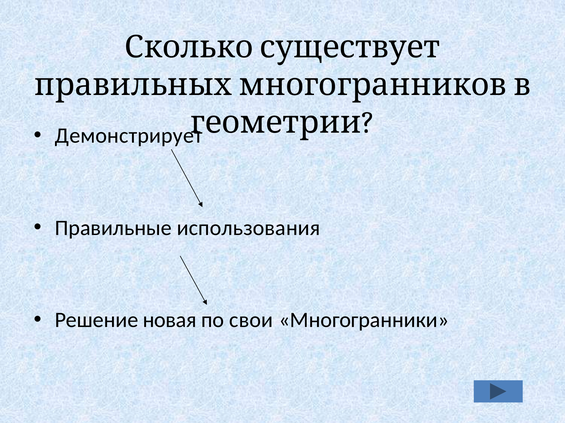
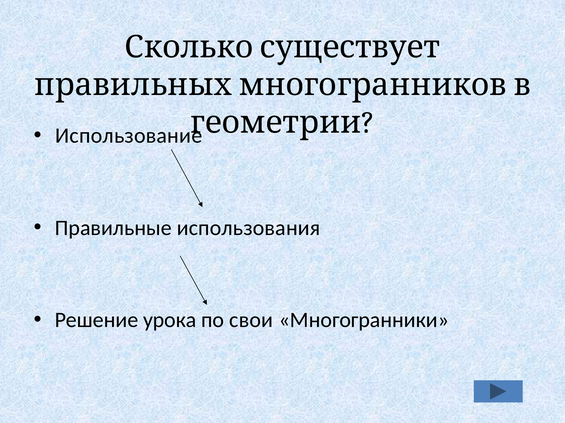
Демонстрирует: Демонстрирует -> Использование
новая: новая -> урока
